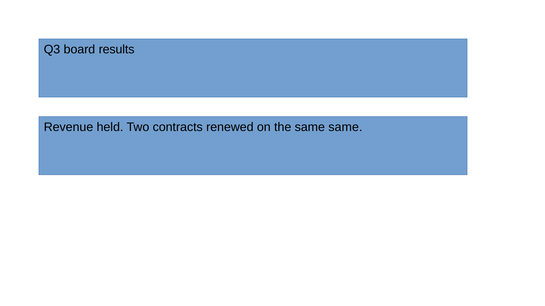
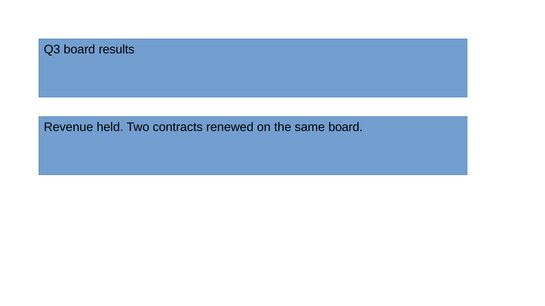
same same: same -> board
